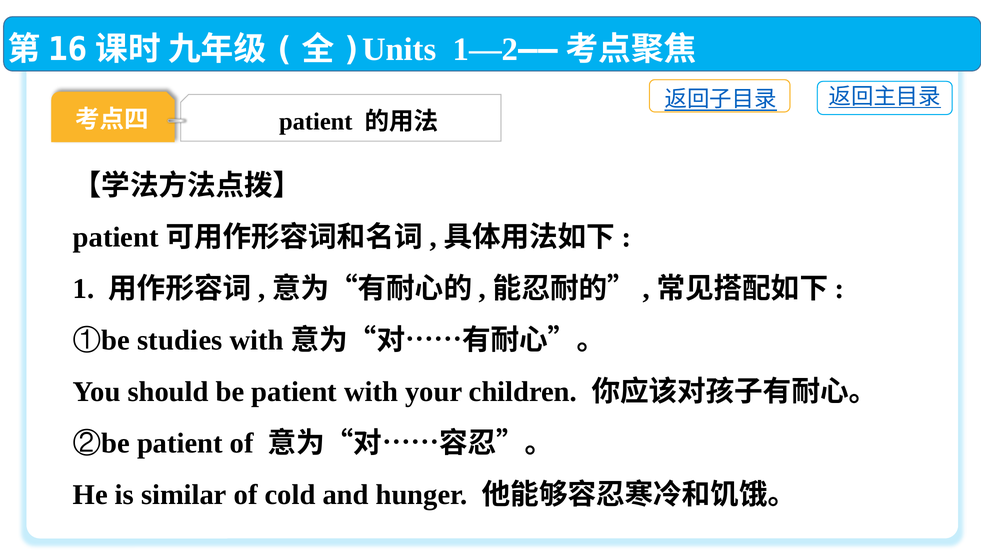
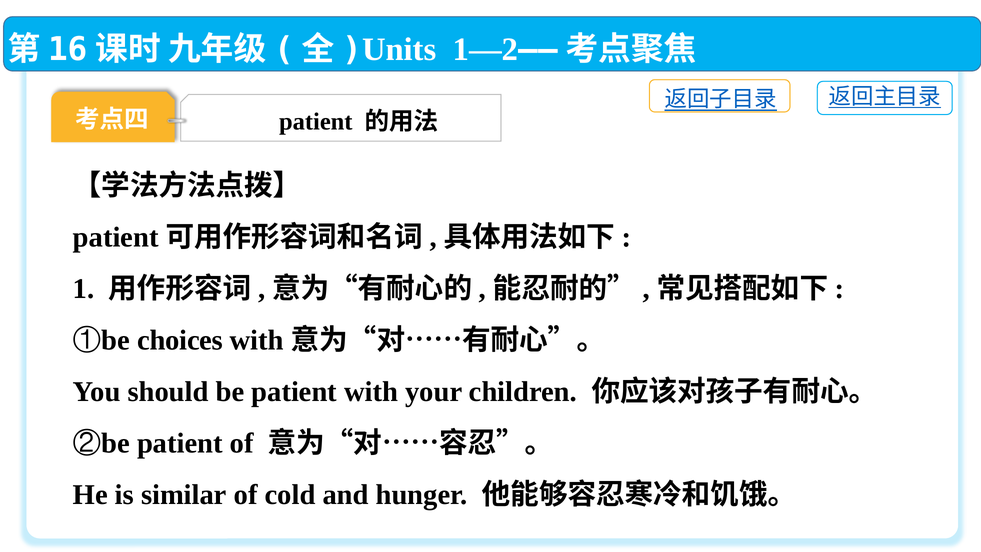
studies: studies -> choices
